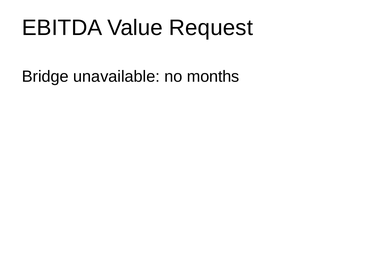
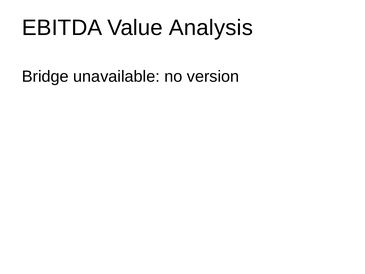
Request: Request -> Analysis
months: months -> version
